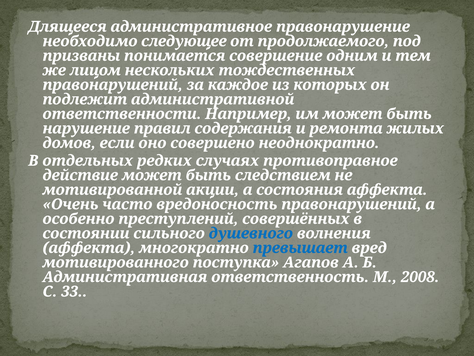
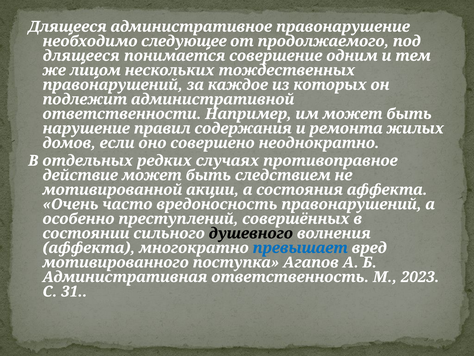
призваны at (81, 56): призваны -> длящееся
душевного colour: blue -> black
2008: 2008 -> 2023
33: 33 -> 31
